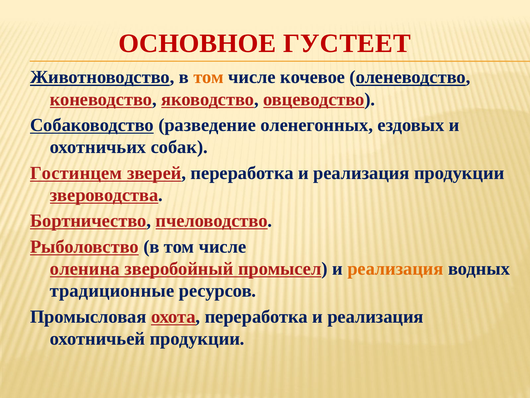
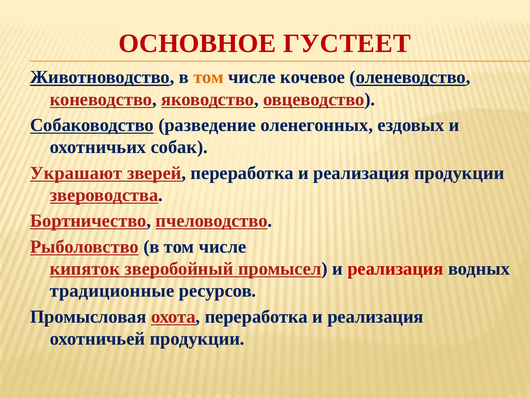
Гостинцем: Гостинцем -> Украшают
оленина: оленина -> кипяток
реализация at (395, 268) colour: orange -> red
